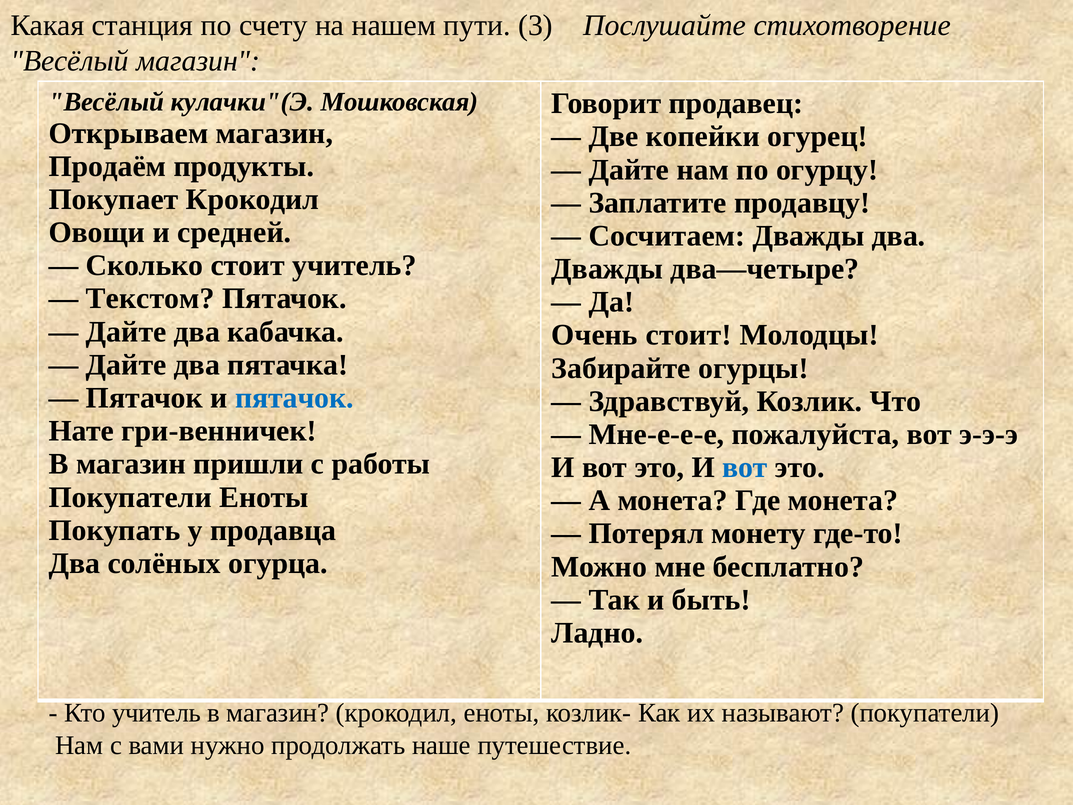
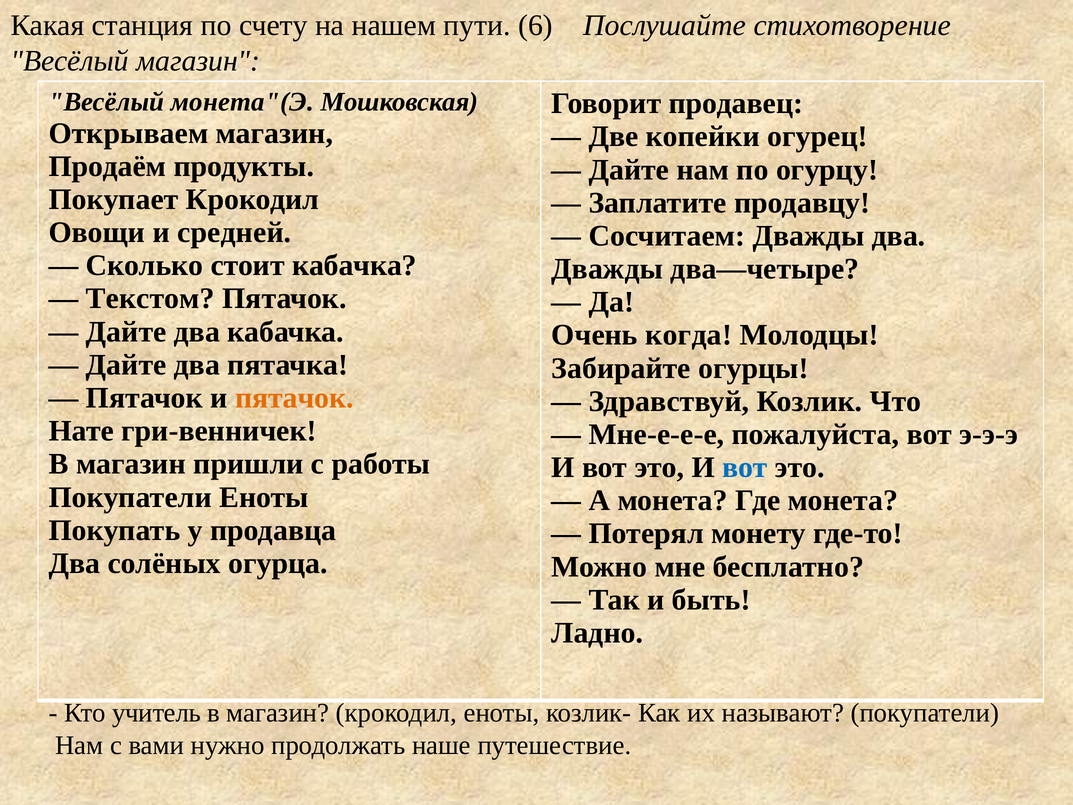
3: 3 -> 6
кулачки"(Э: кулачки"(Э -> монета"(Э
стоит учитель: учитель -> кабачка
Очень стоит: стоит -> когда
пятачок at (294, 398) colour: blue -> orange
